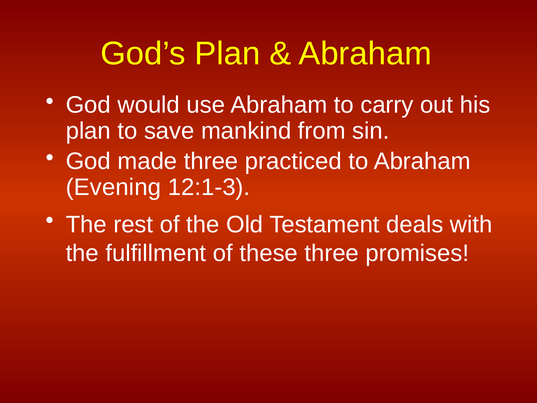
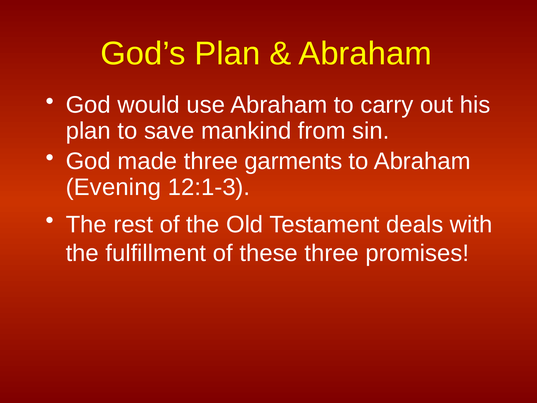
practiced: practiced -> garments
